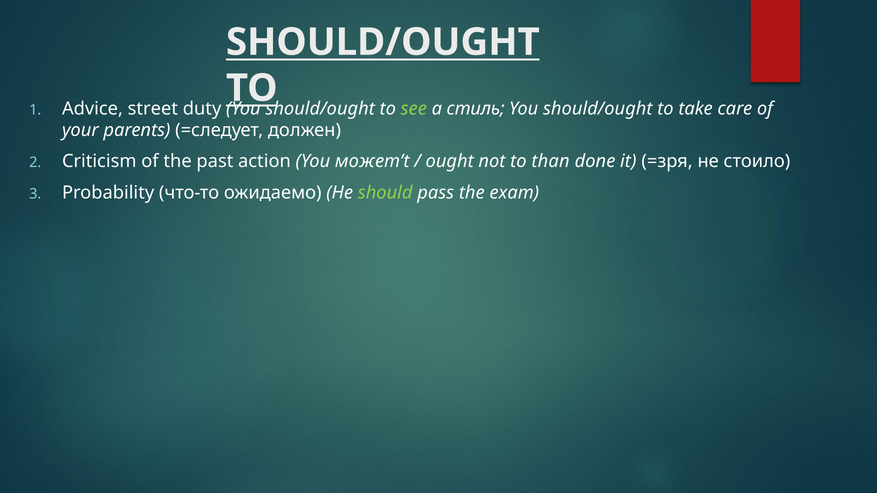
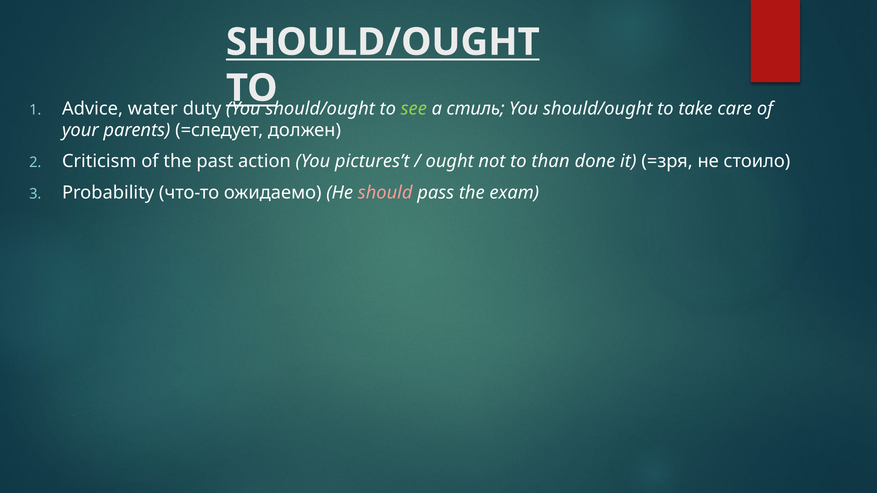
street: street -> water
может’t: может’t -> pictures’t
should colour: light green -> pink
